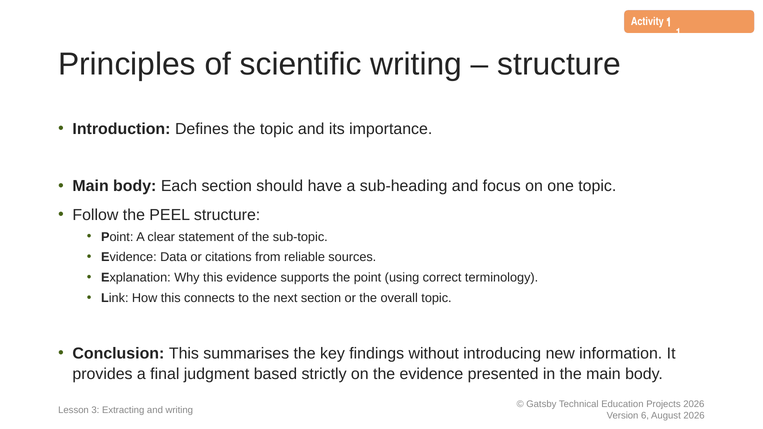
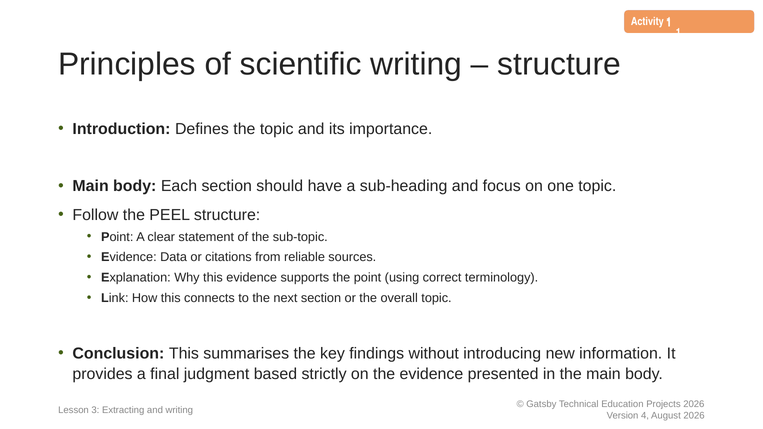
6: 6 -> 4
